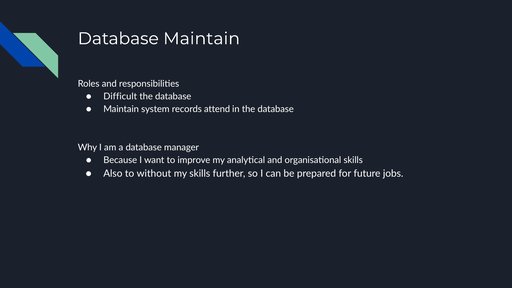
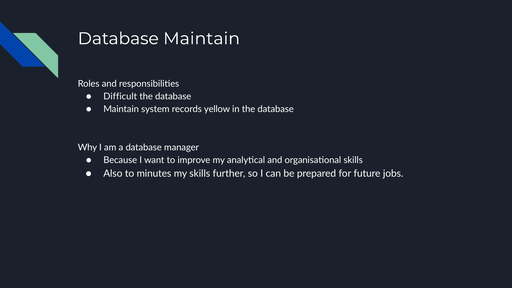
attend: attend -> yellow
without: without -> minutes
